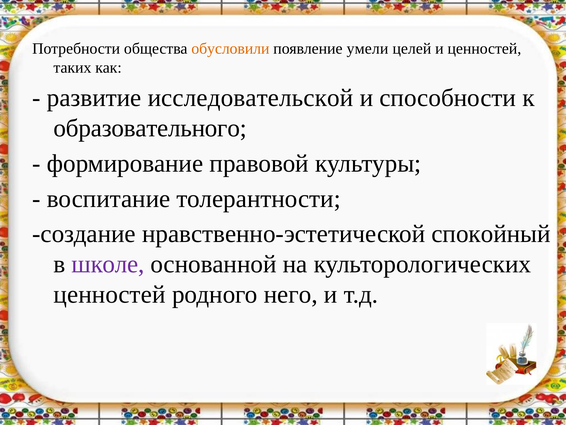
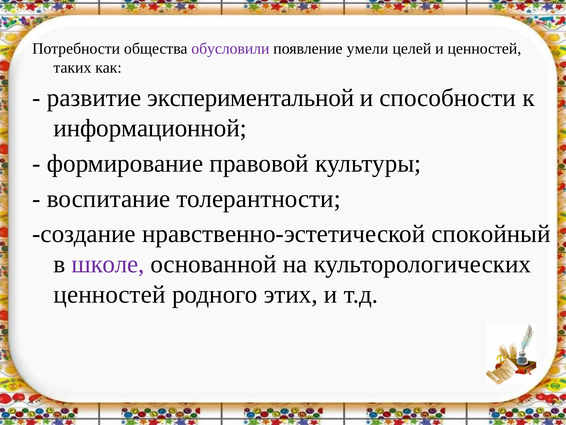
обусловили colour: orange -> purple
исследовательской: исследовательской -> экспериментальной
образовательного: образовательного -> информационной
него: него -> этих
